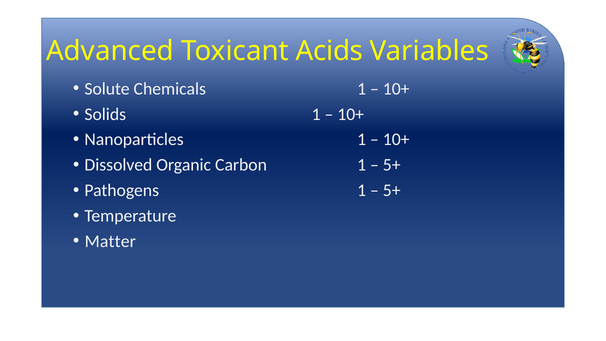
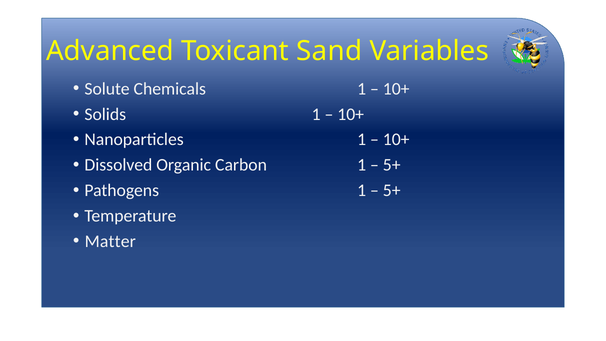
Acids: Acids -> Sand
